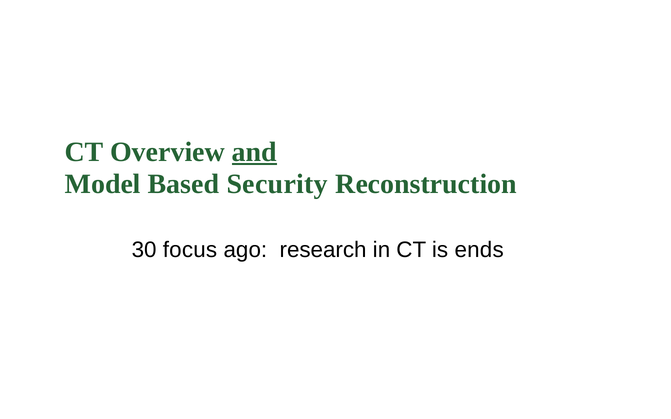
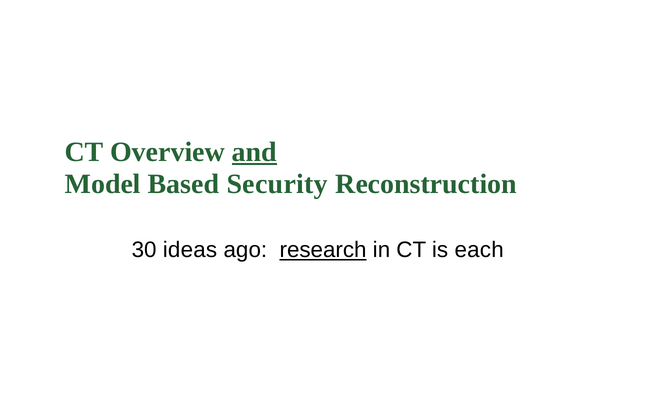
focus: focus -> ideas
research underline: none -> present
ends: ends -> each
